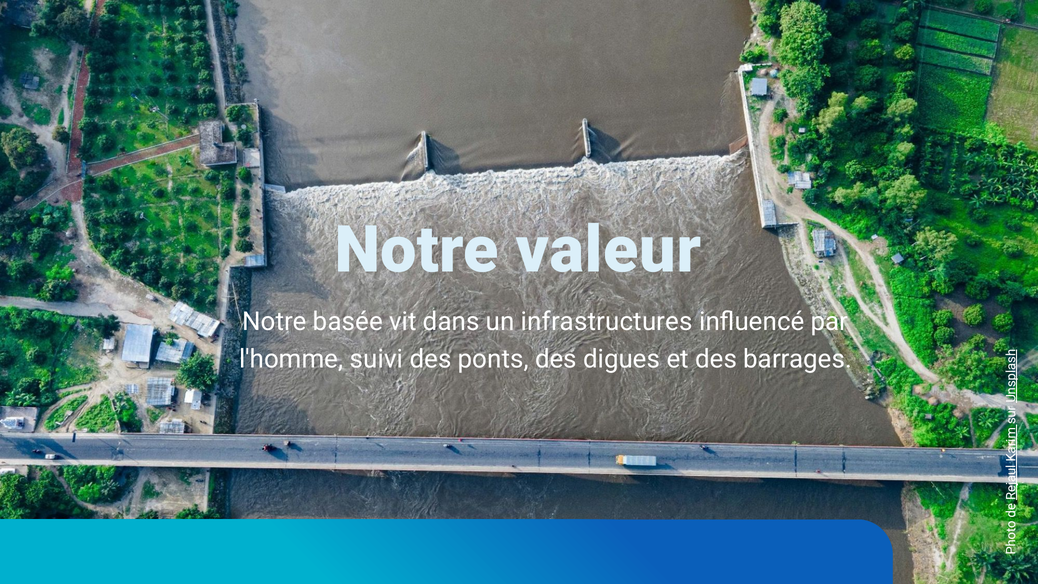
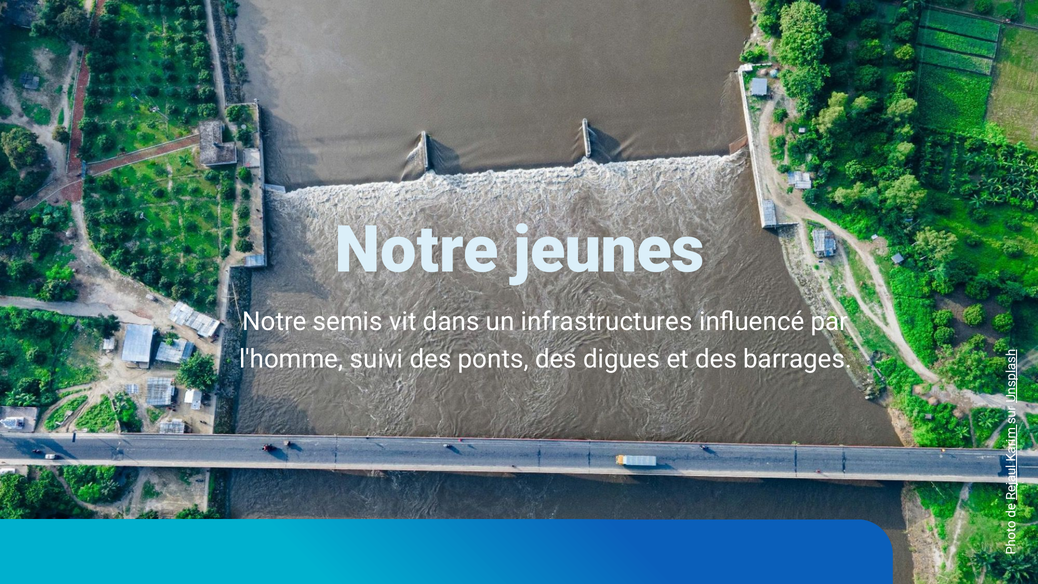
valeur: valeur -> jeunes
basée: basée -> semis
